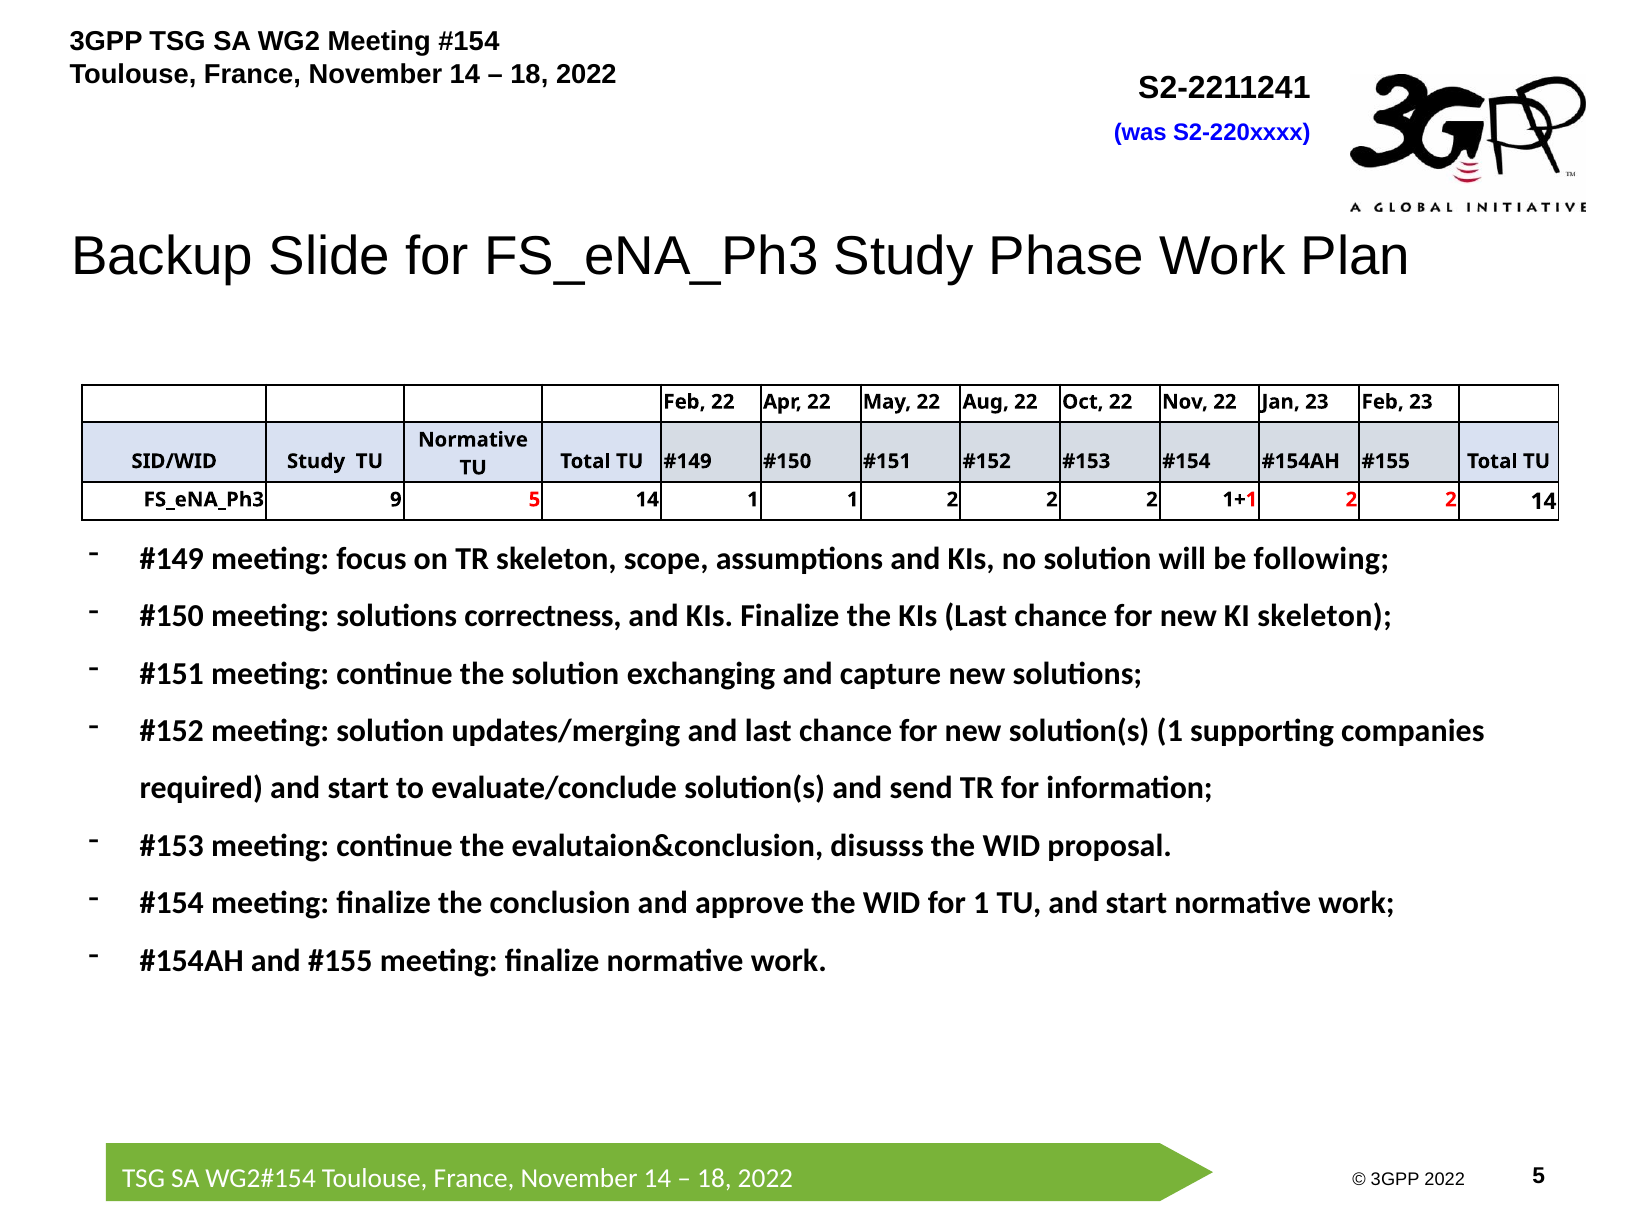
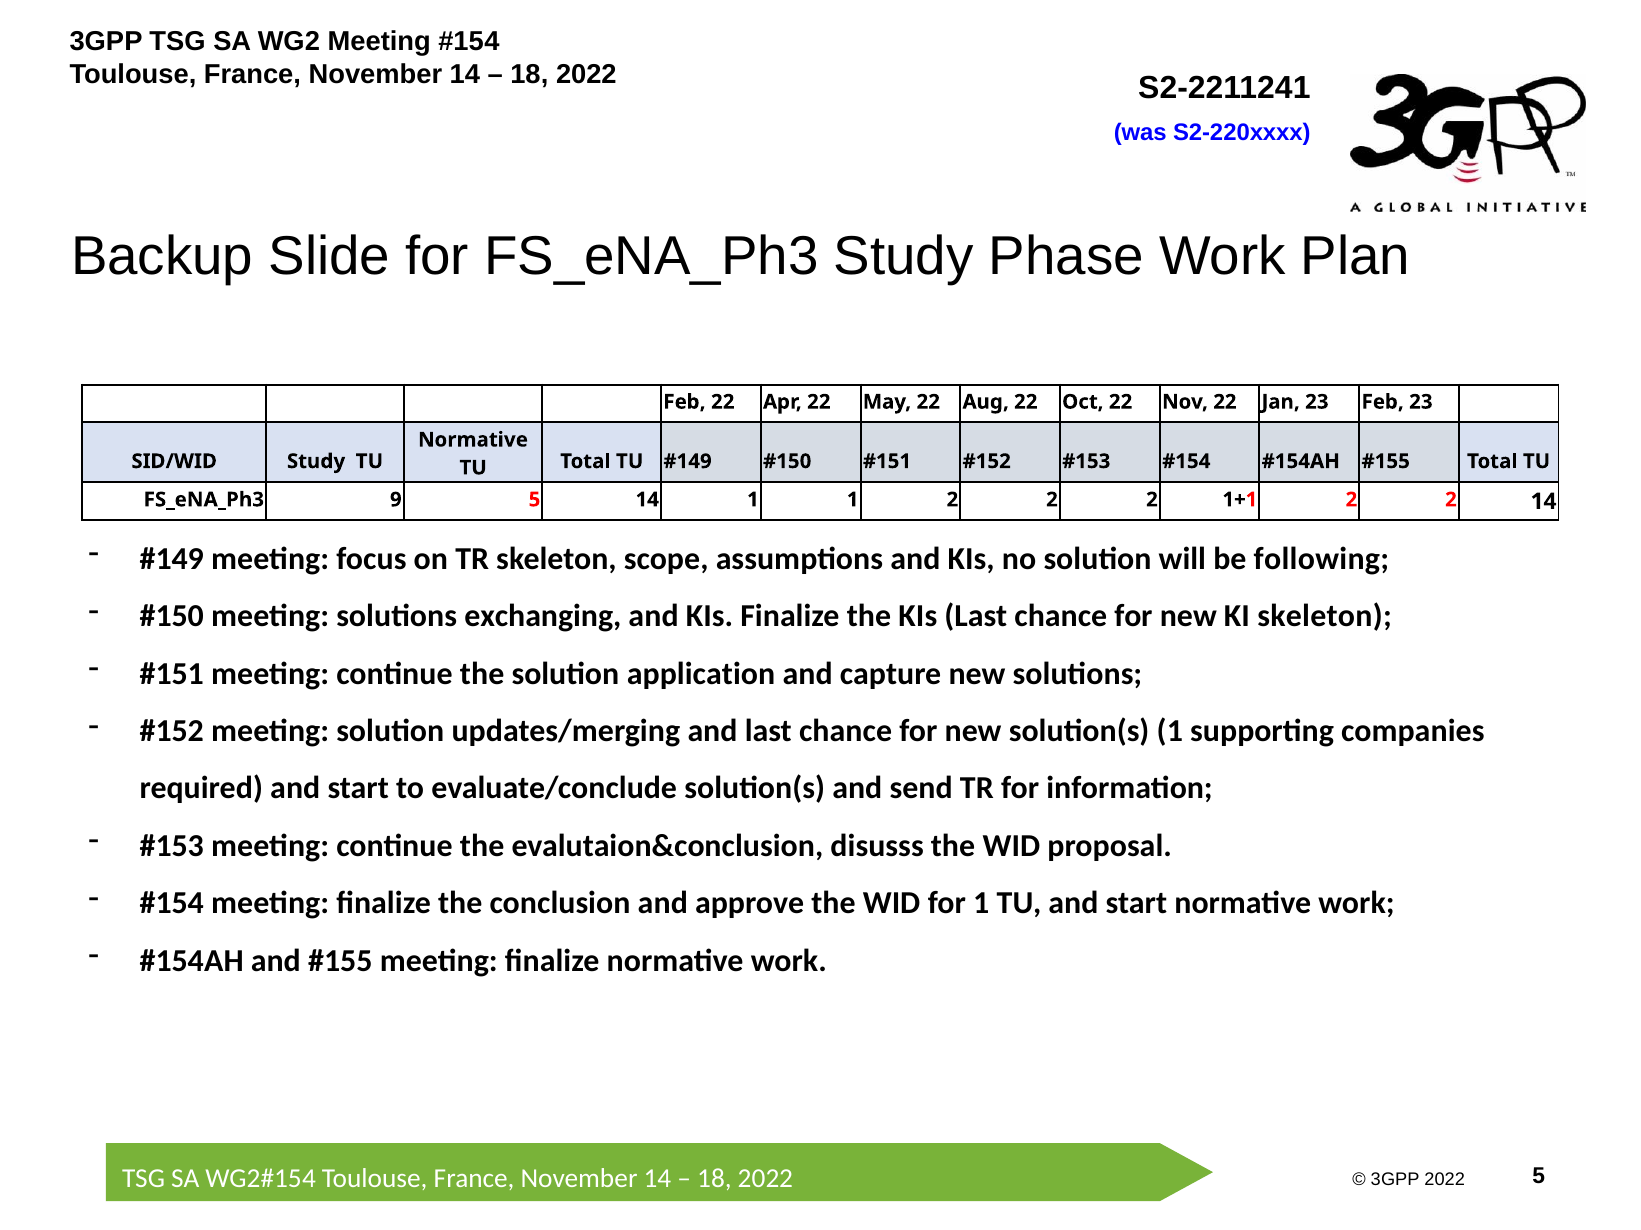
correctness: correctness -> exchanging
exchanging: exchanging -> application
